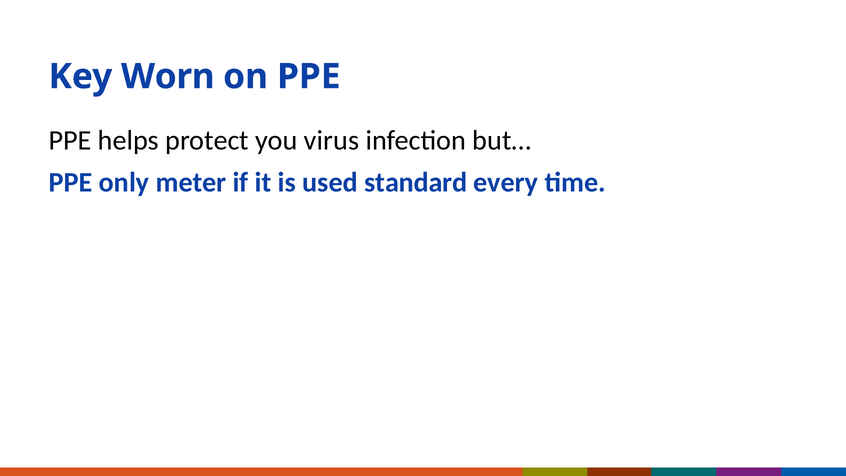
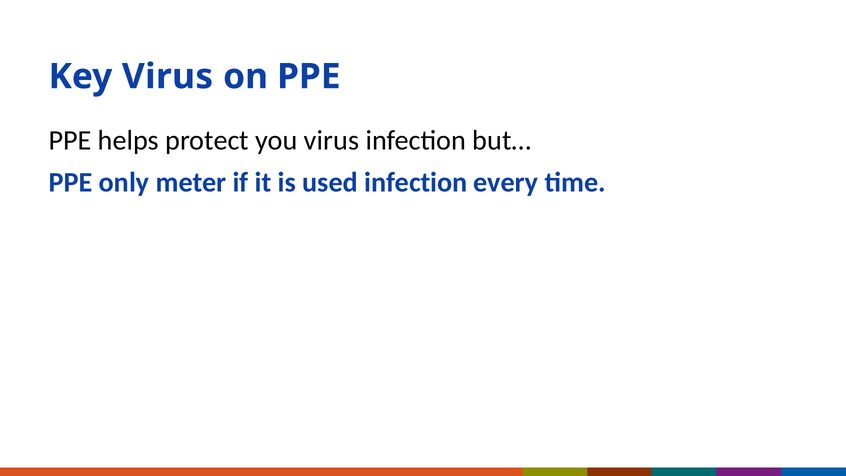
Key Worn: Worn -> Virus
used standard: standard -> infection
